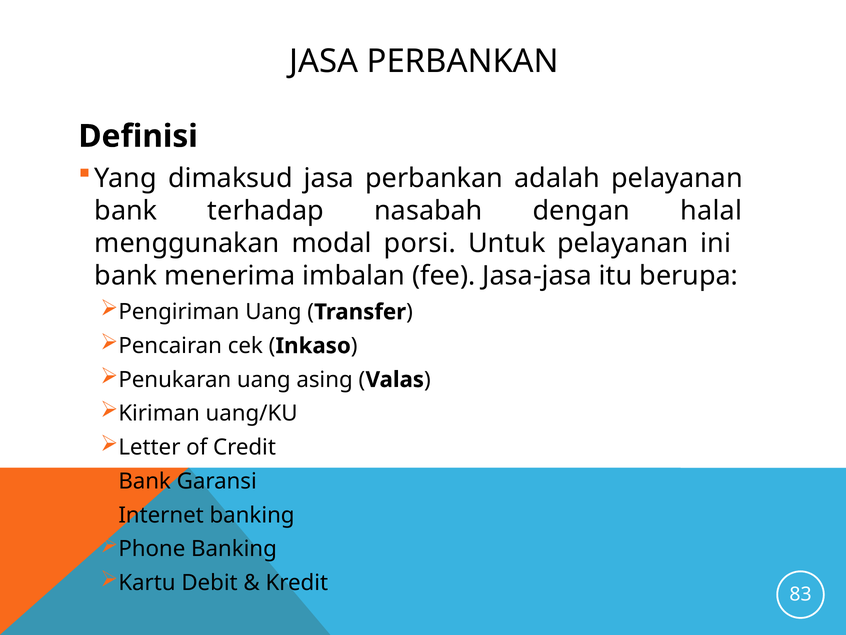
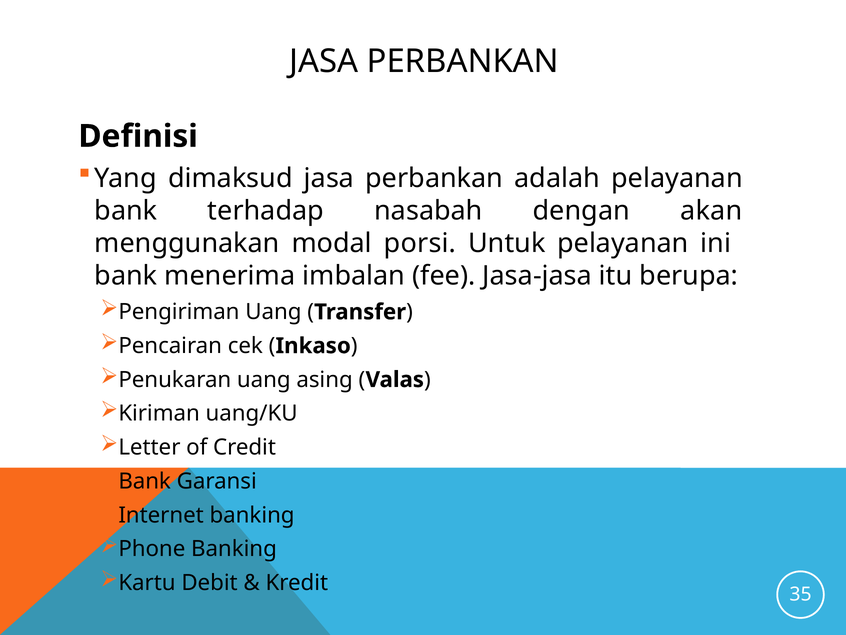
halal: halal -> akan
83: 83 -> 35
